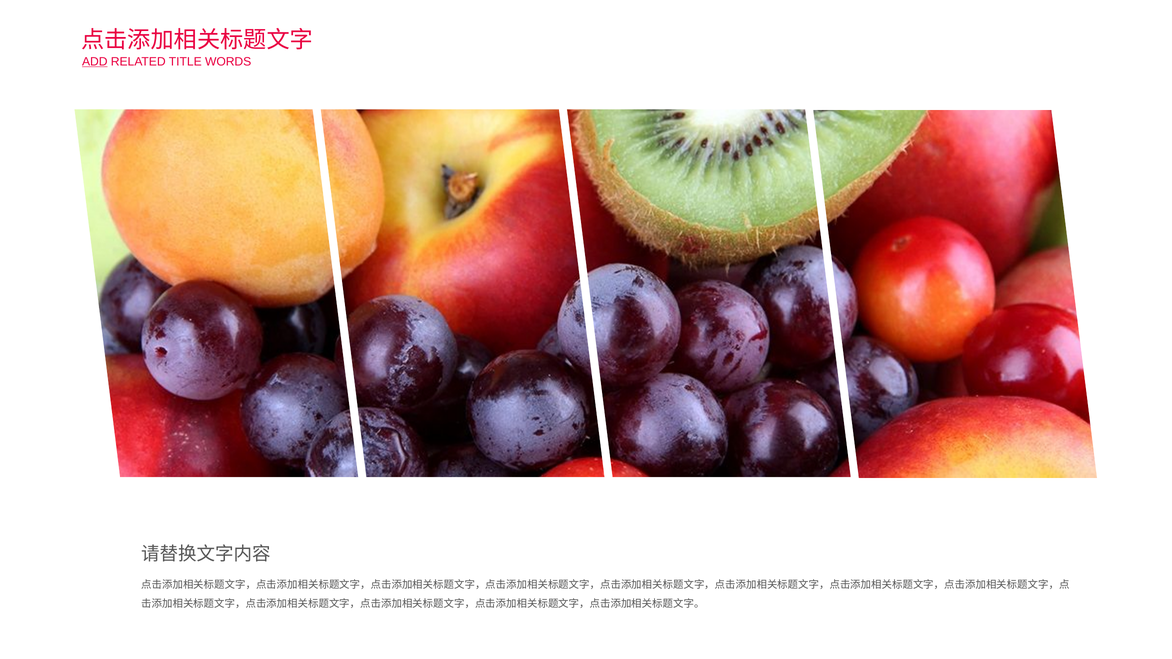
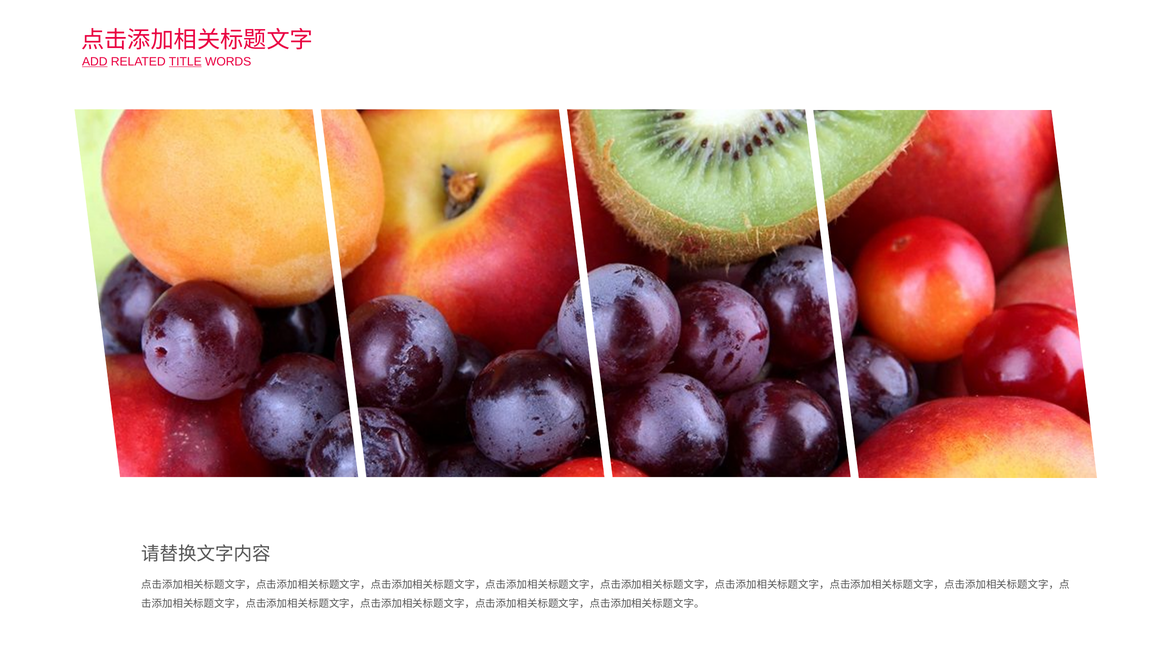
TITLE underline: none -> present
